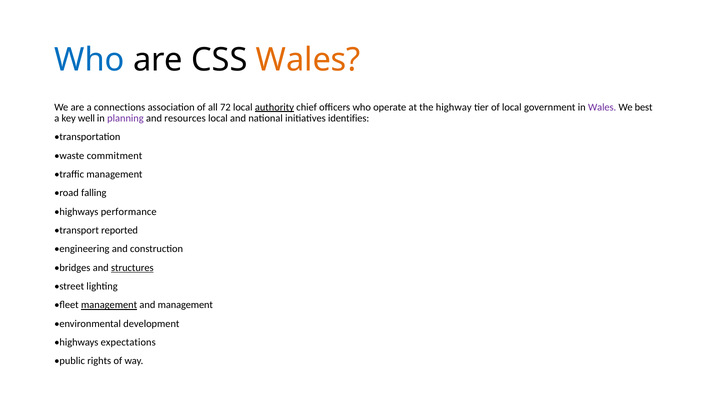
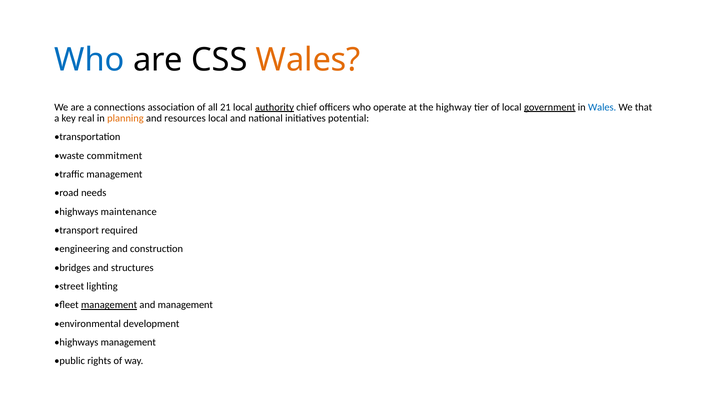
72: 72 -> 21
government underline: none -> present
Wales at (602, 107) colour: purple -> blue
best: best -> that
well: well -> real
planning colour: purple -> orange
identifies: identifies -> potential
falling: falling -> needs
performance: performance -> maintenance
reported: reported -> required
structures underline: present -> none
highways expectations: expectations -> management
